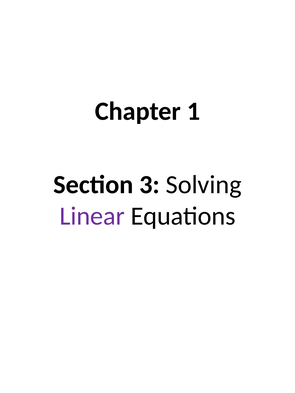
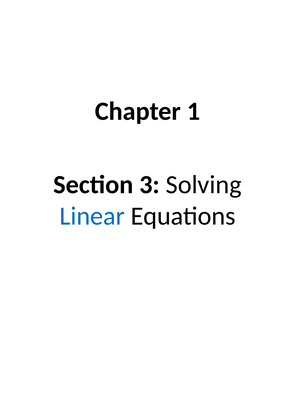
Linear colour: purple -> blue
